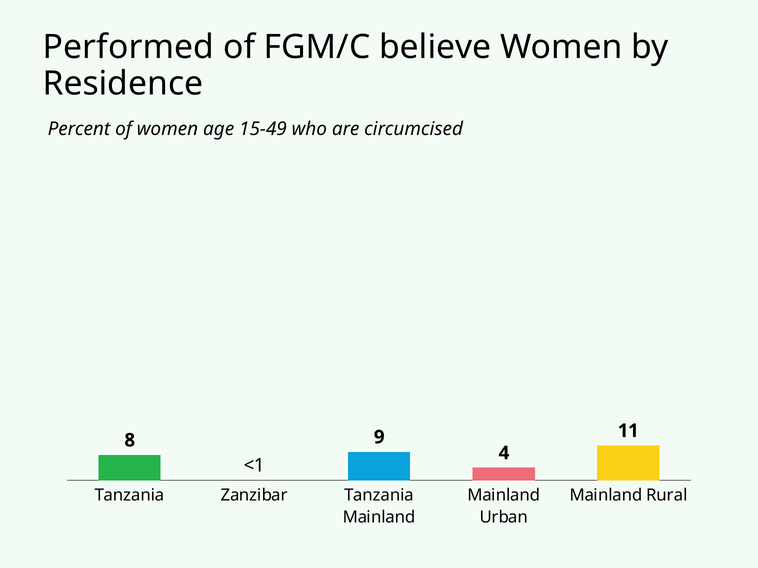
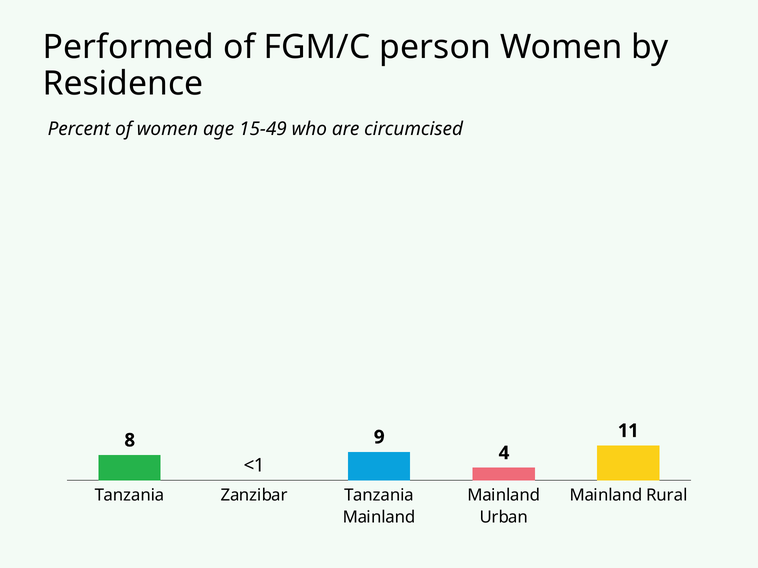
believe: believe -> person
